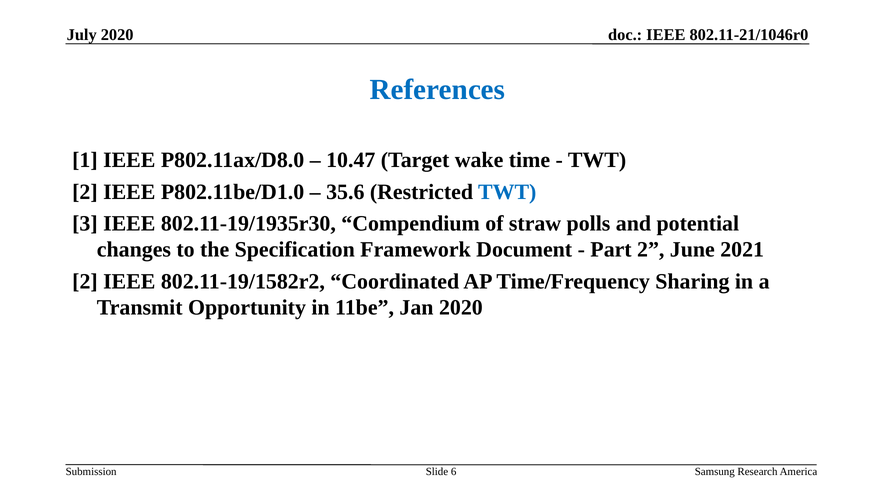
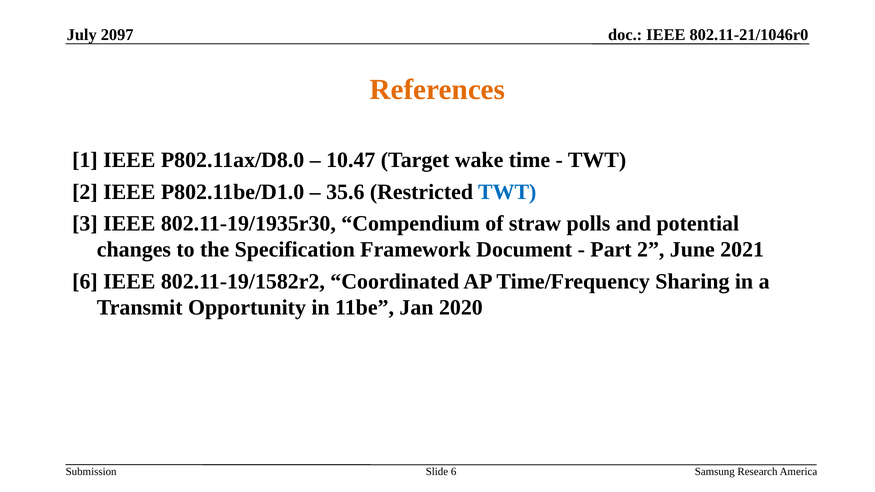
July 2020: 2020 -> 2097
References colour: blue -> orange
2 at (85, 282): 2 -> 6
